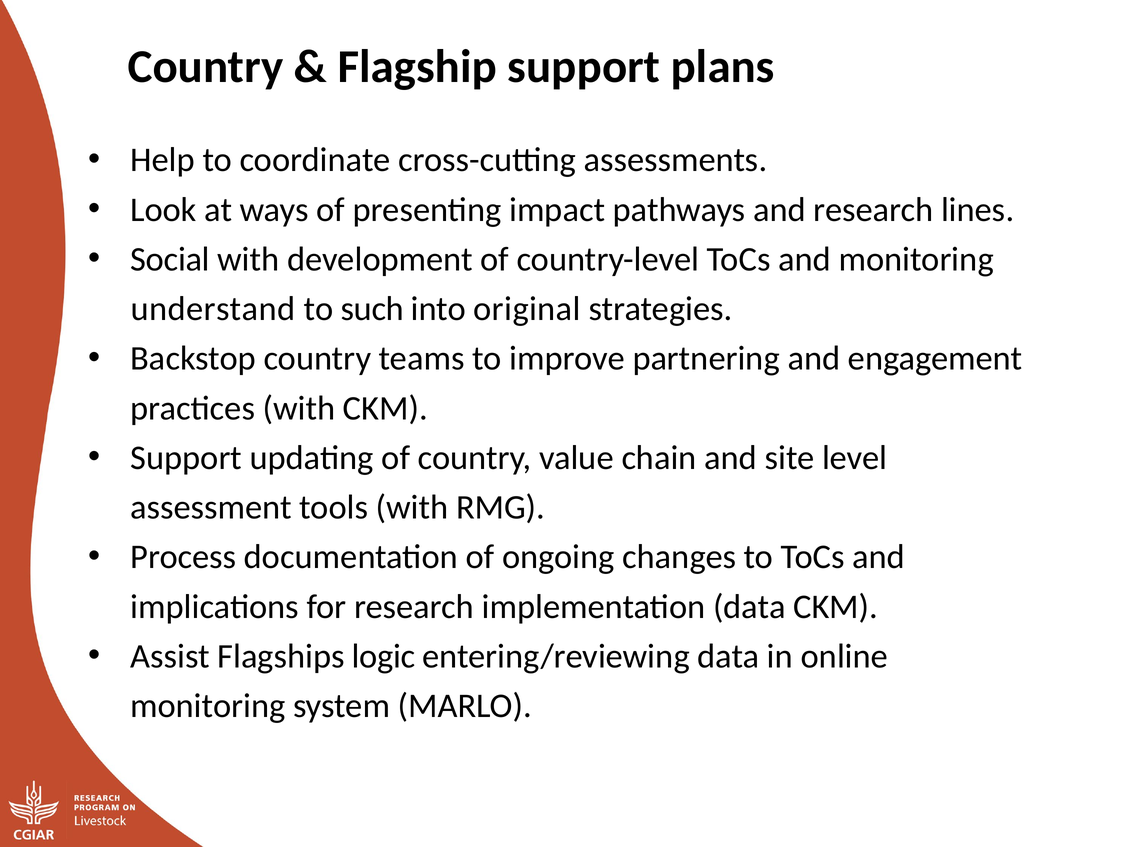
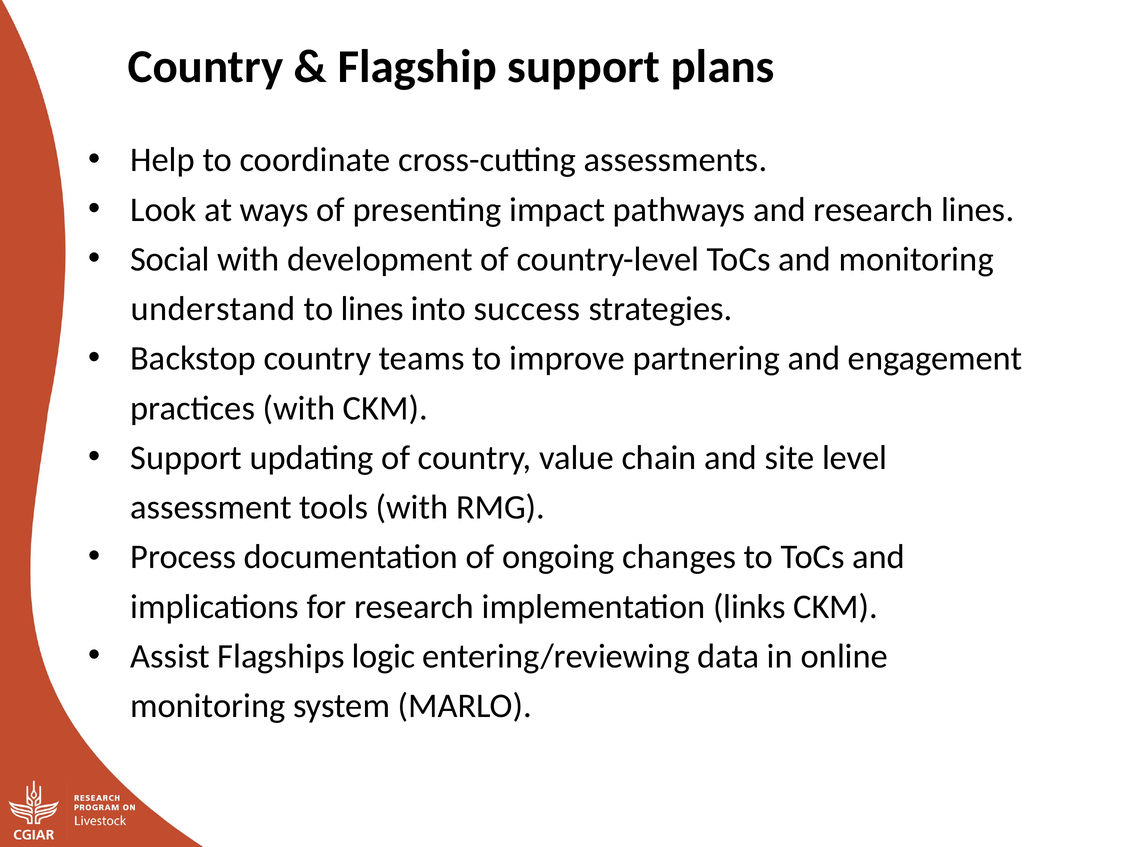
to such: such -> lines
original: original -> success
implementation data: data -> links
